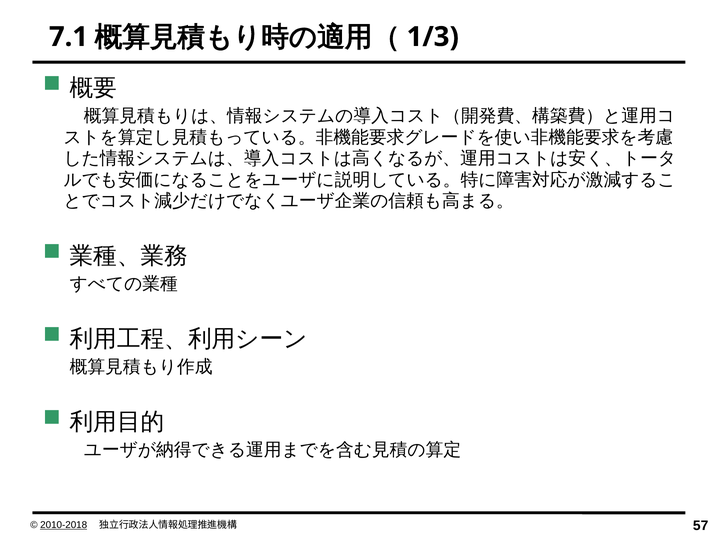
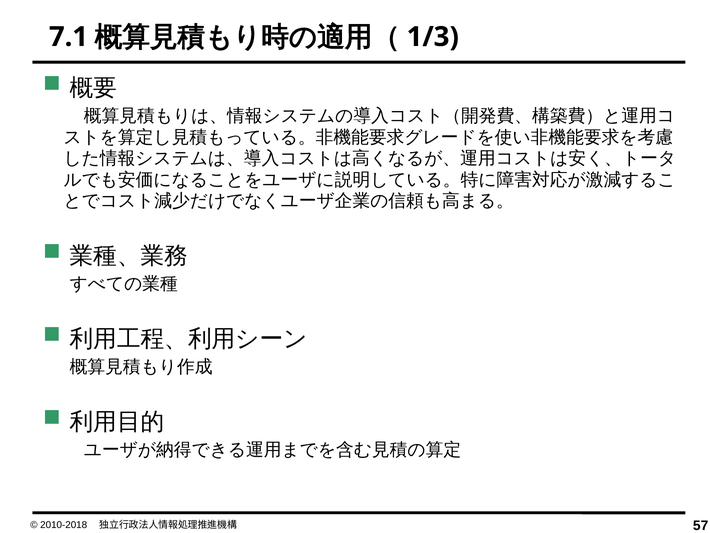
2010-2018 underline: present -> none
